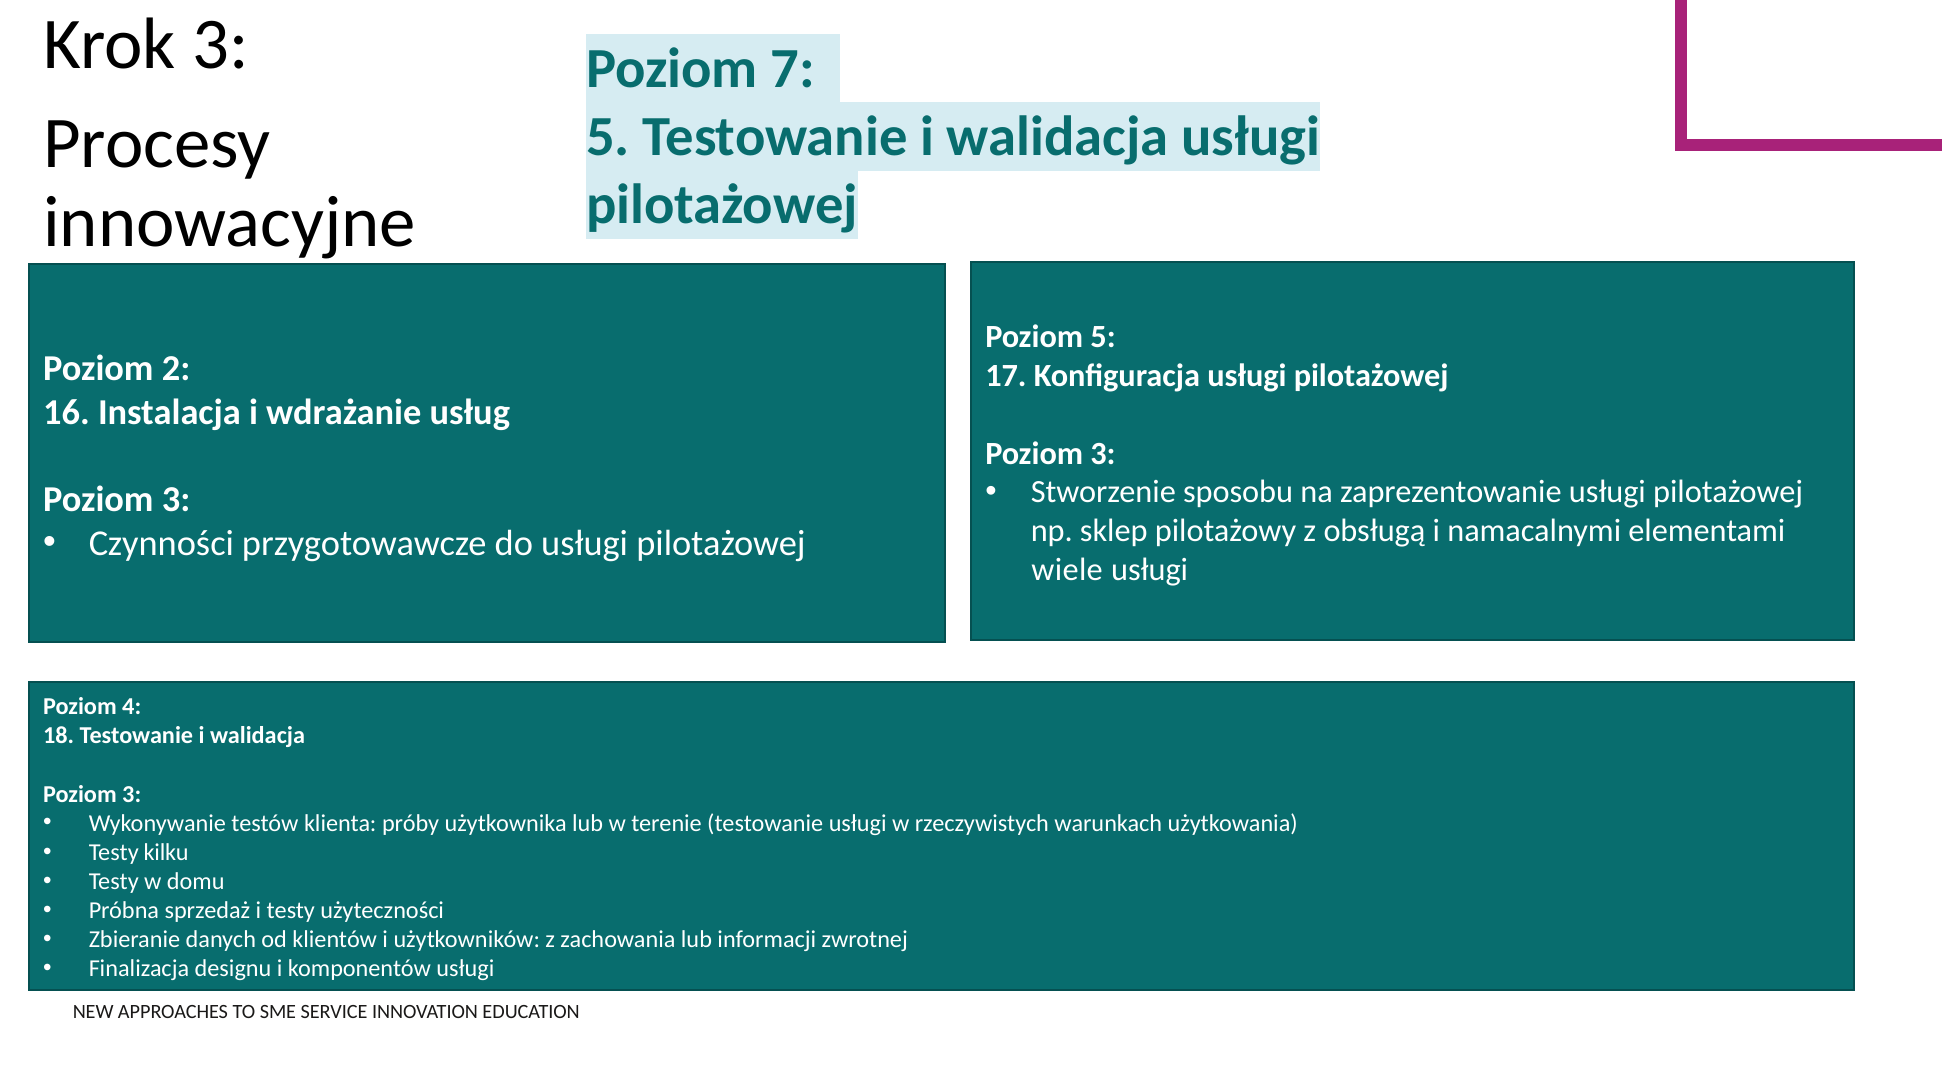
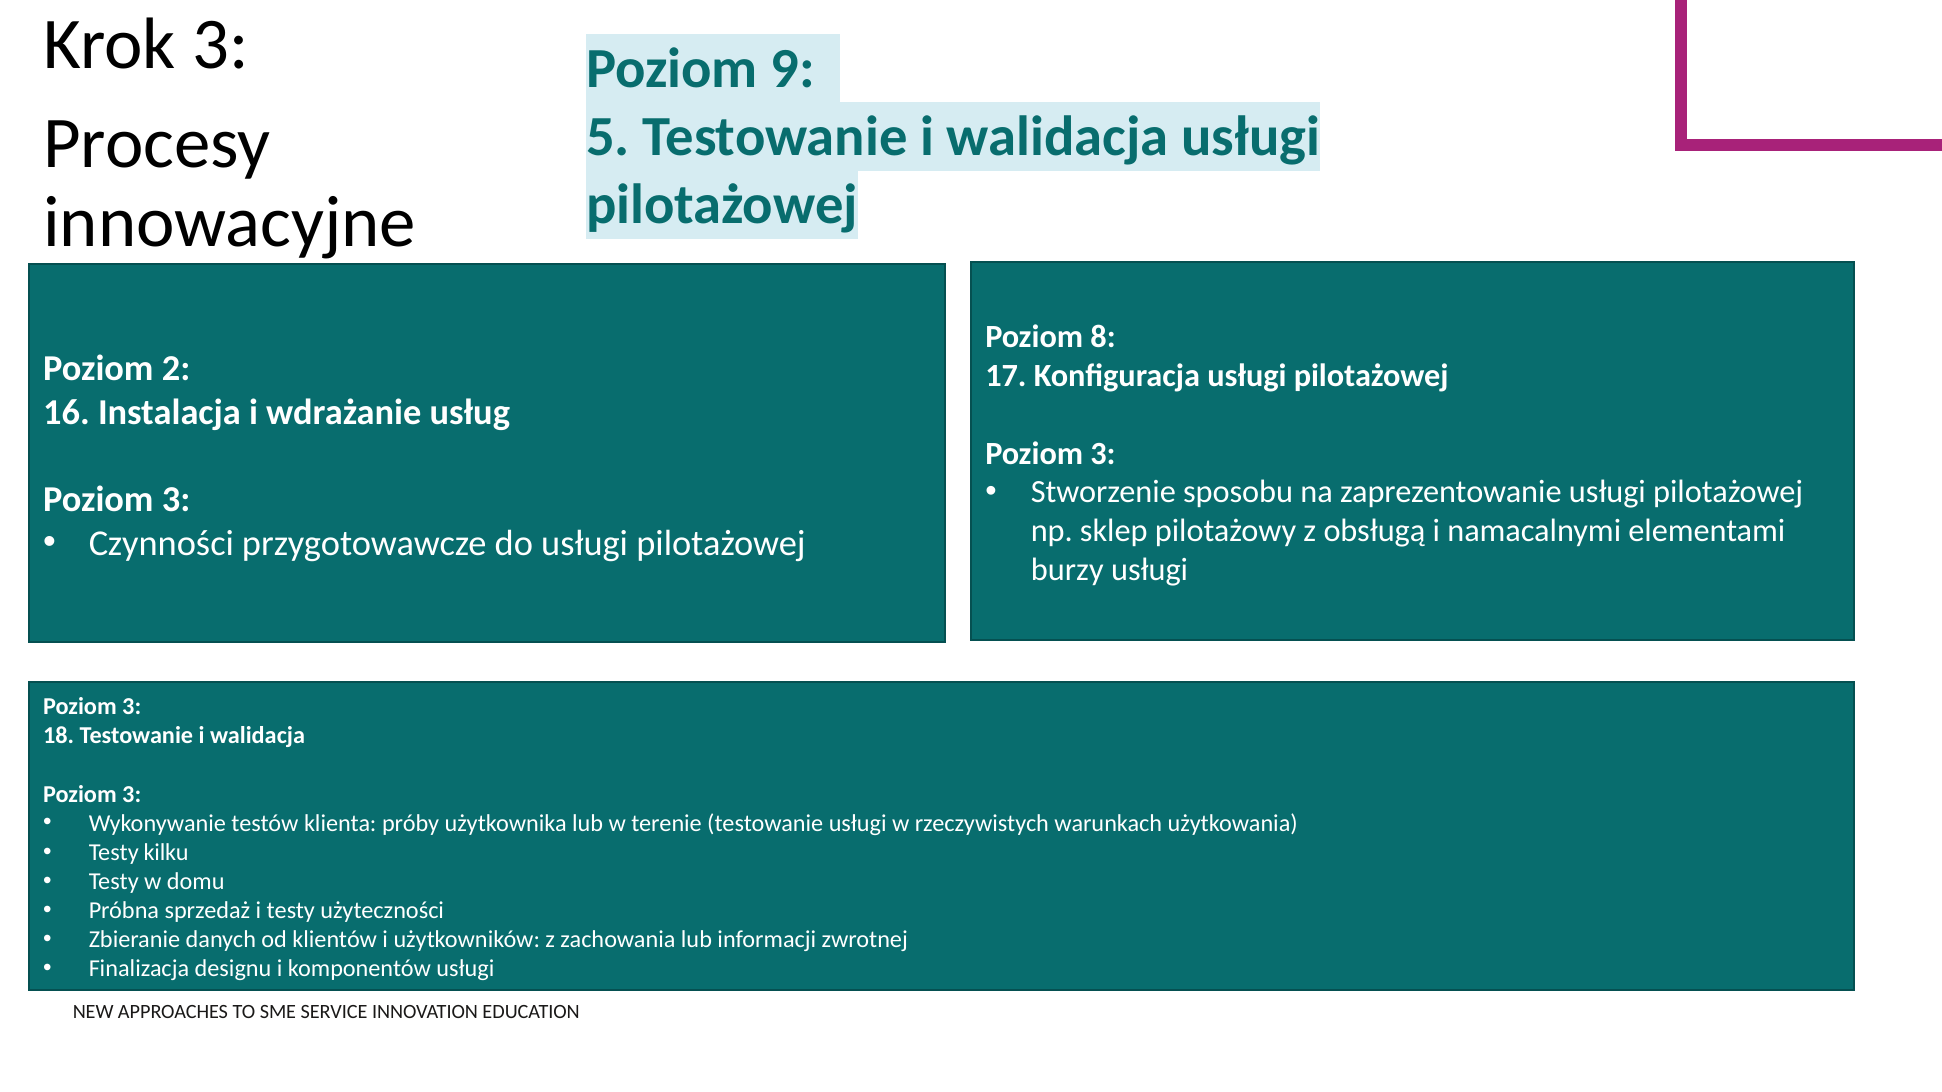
7: 7 -> 9
Poziom 5: 5 -> 8
wiele: wiele -> burzy
4 at (132, 707): 4 -> 3
